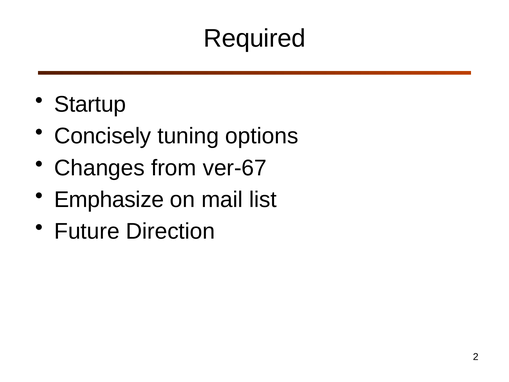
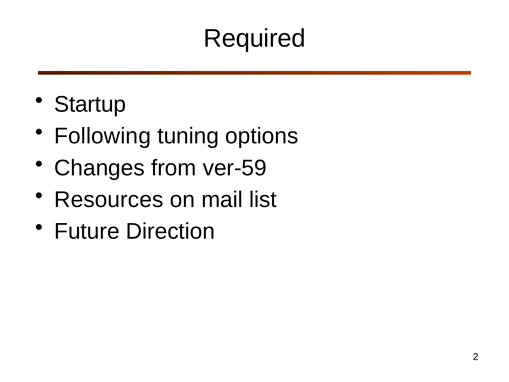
Concisely: Concisely -> Following
ver-67: ver-67 -> ver-59
Emphasize: Emphasize -> Resources
